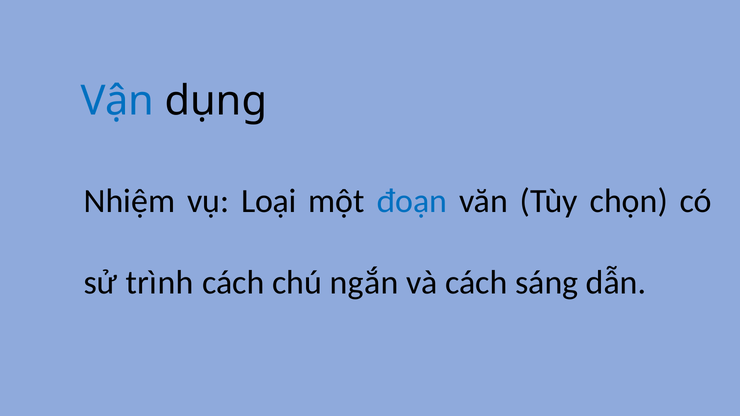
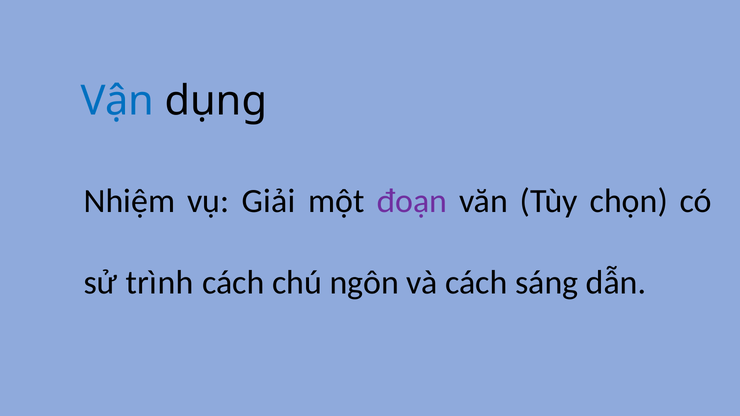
Loại: Loại -> Giải
đoạn colour: blue -> purple
ngắn: ngắn -> ngôn
